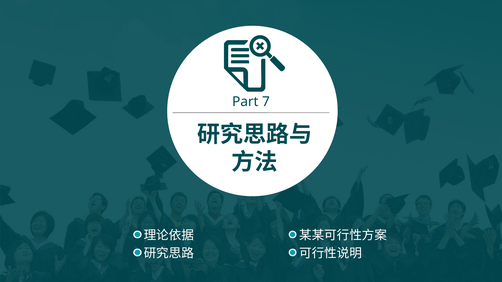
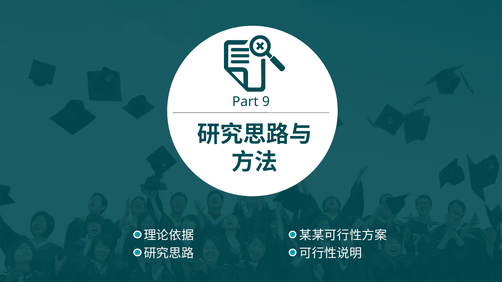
7: 7 -> 9
